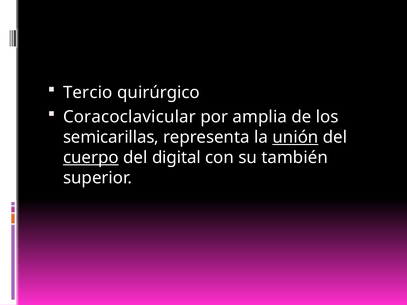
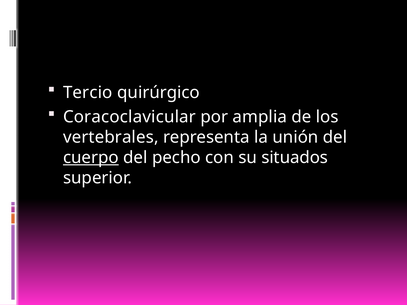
semicarillas: semicarillas -> vertebrales
unión underline: present -> none
digital: digital -> pecho
también: también -> situados
